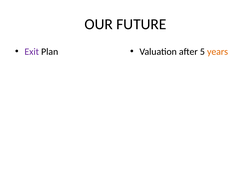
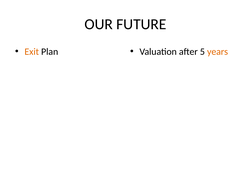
Exit colour: purple -> orange
